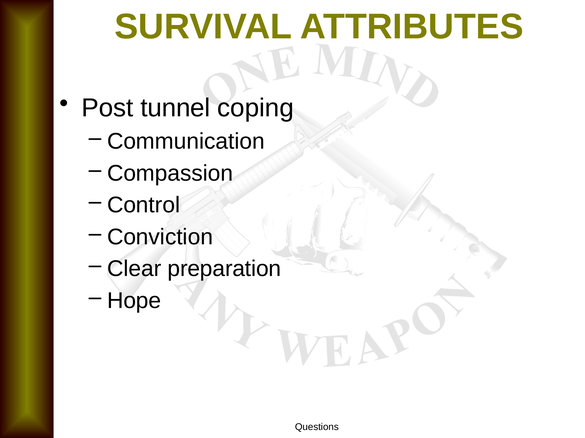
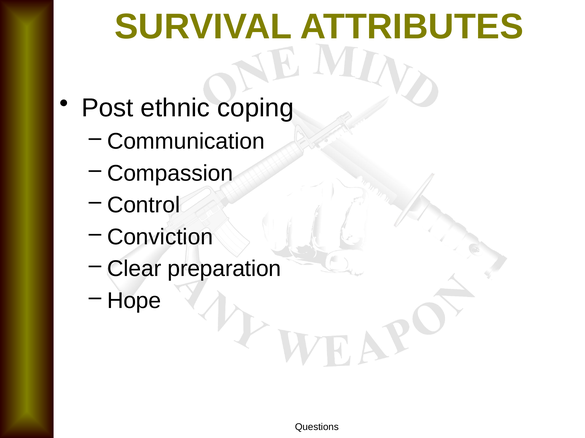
tunnel: tunnel -> ethnic
